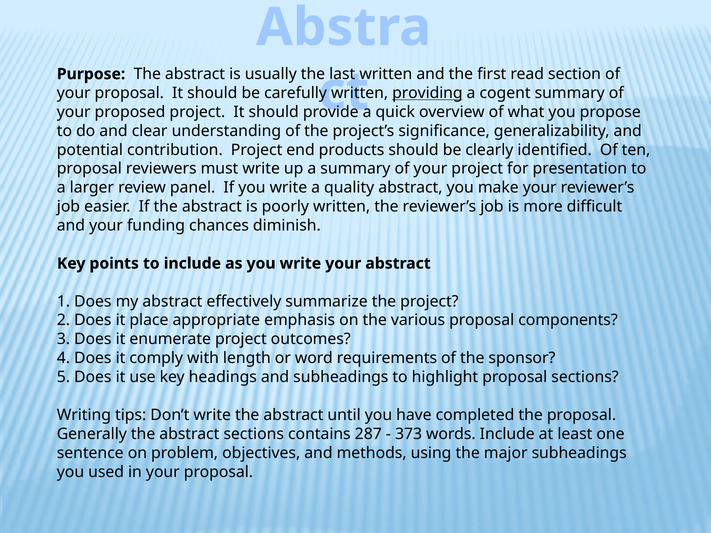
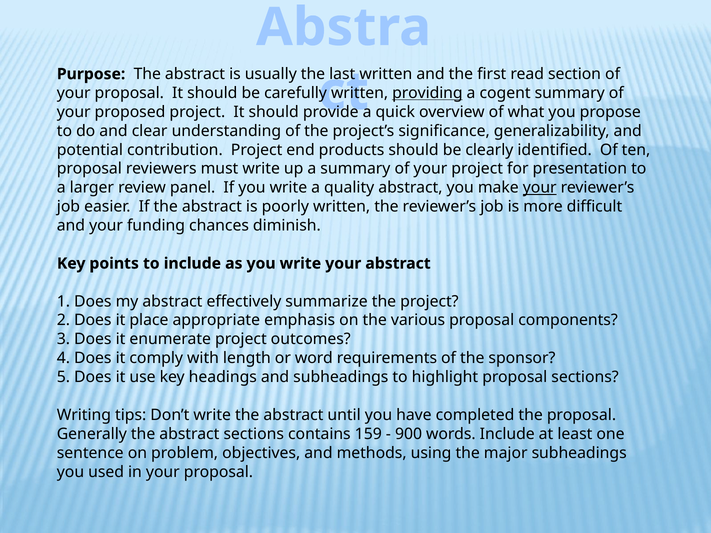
your at (540, 188) underline: none -> present
287: 287 -> 159
373: 373 -> 900
